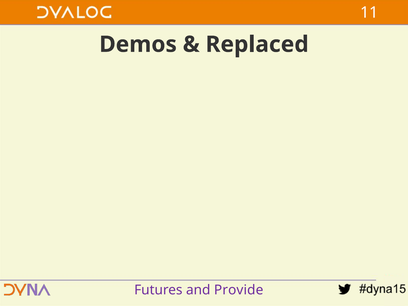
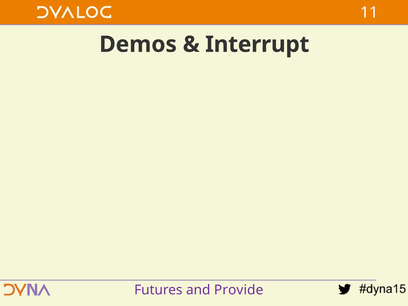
Replaced: Replaced -> Interrupt
